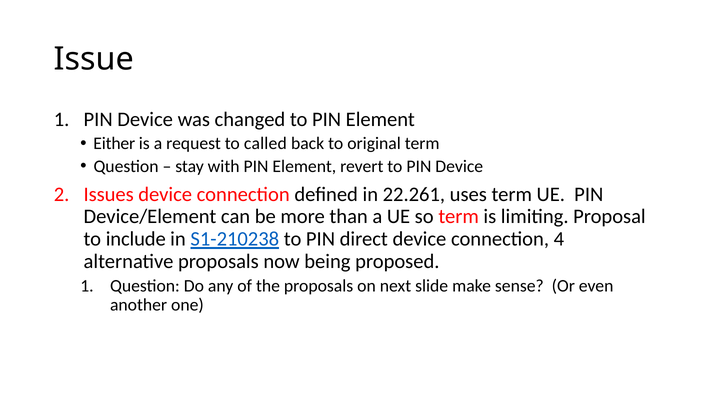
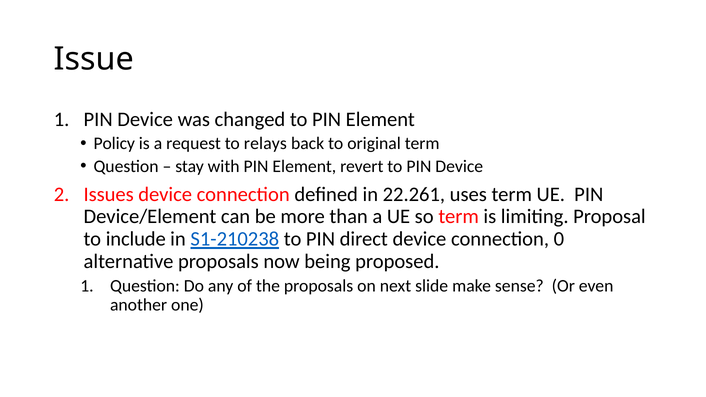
Either: Either -> Policy
called: called -> relays
4: 4 -> 0
